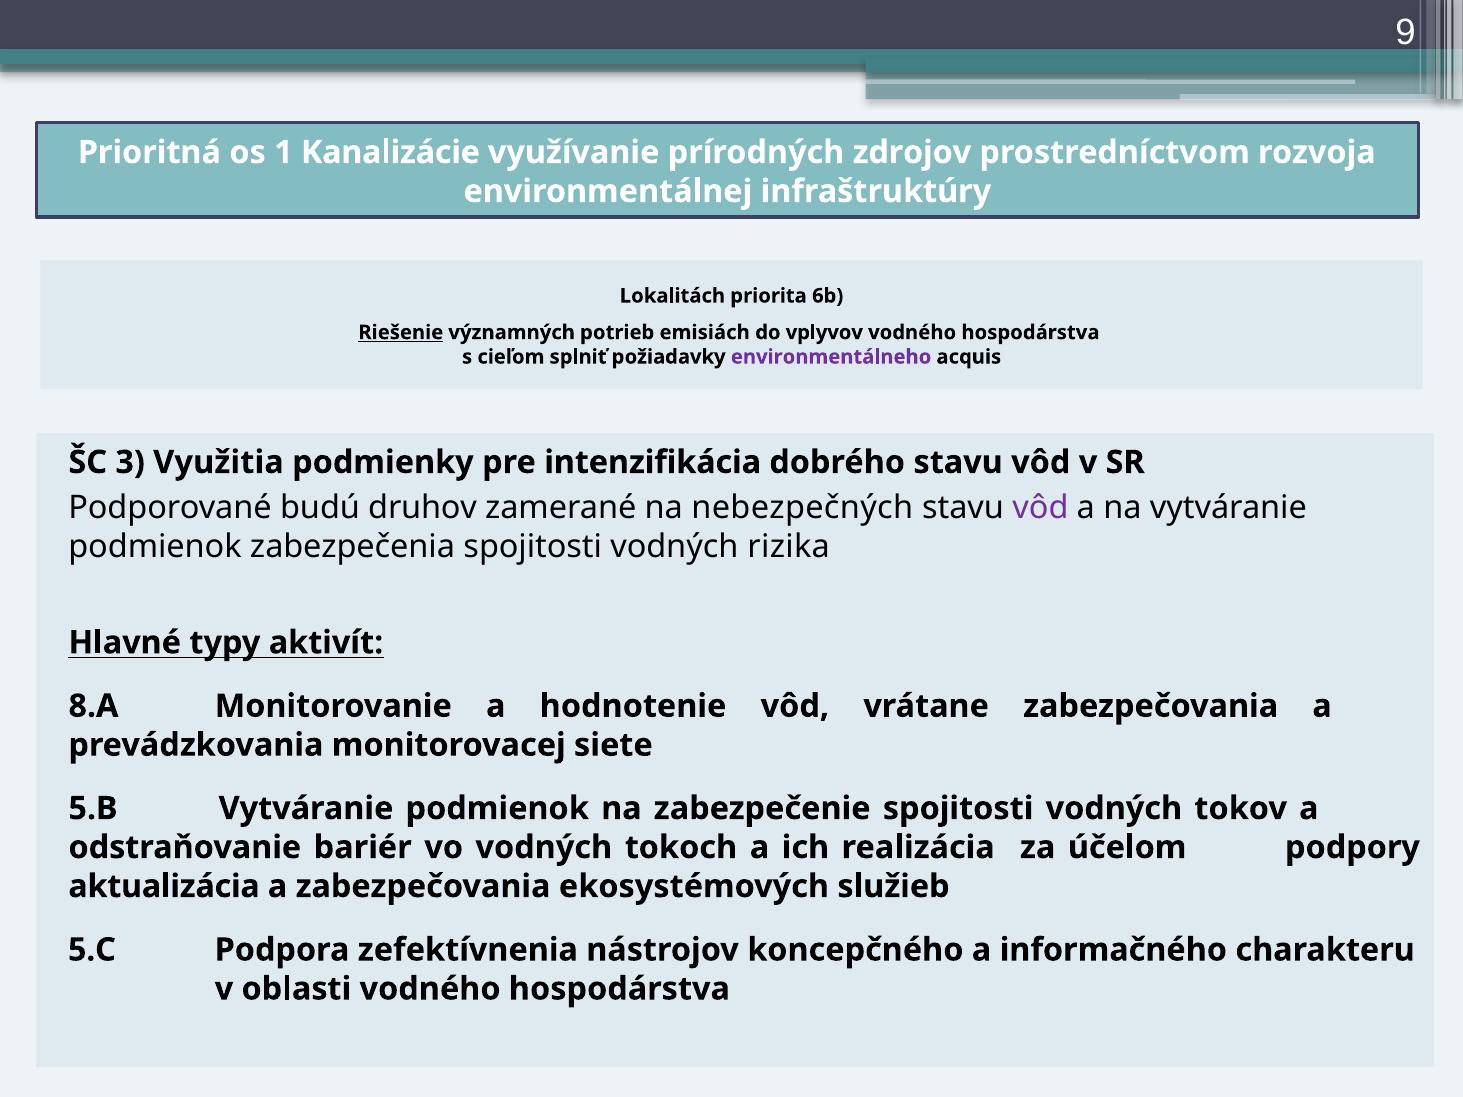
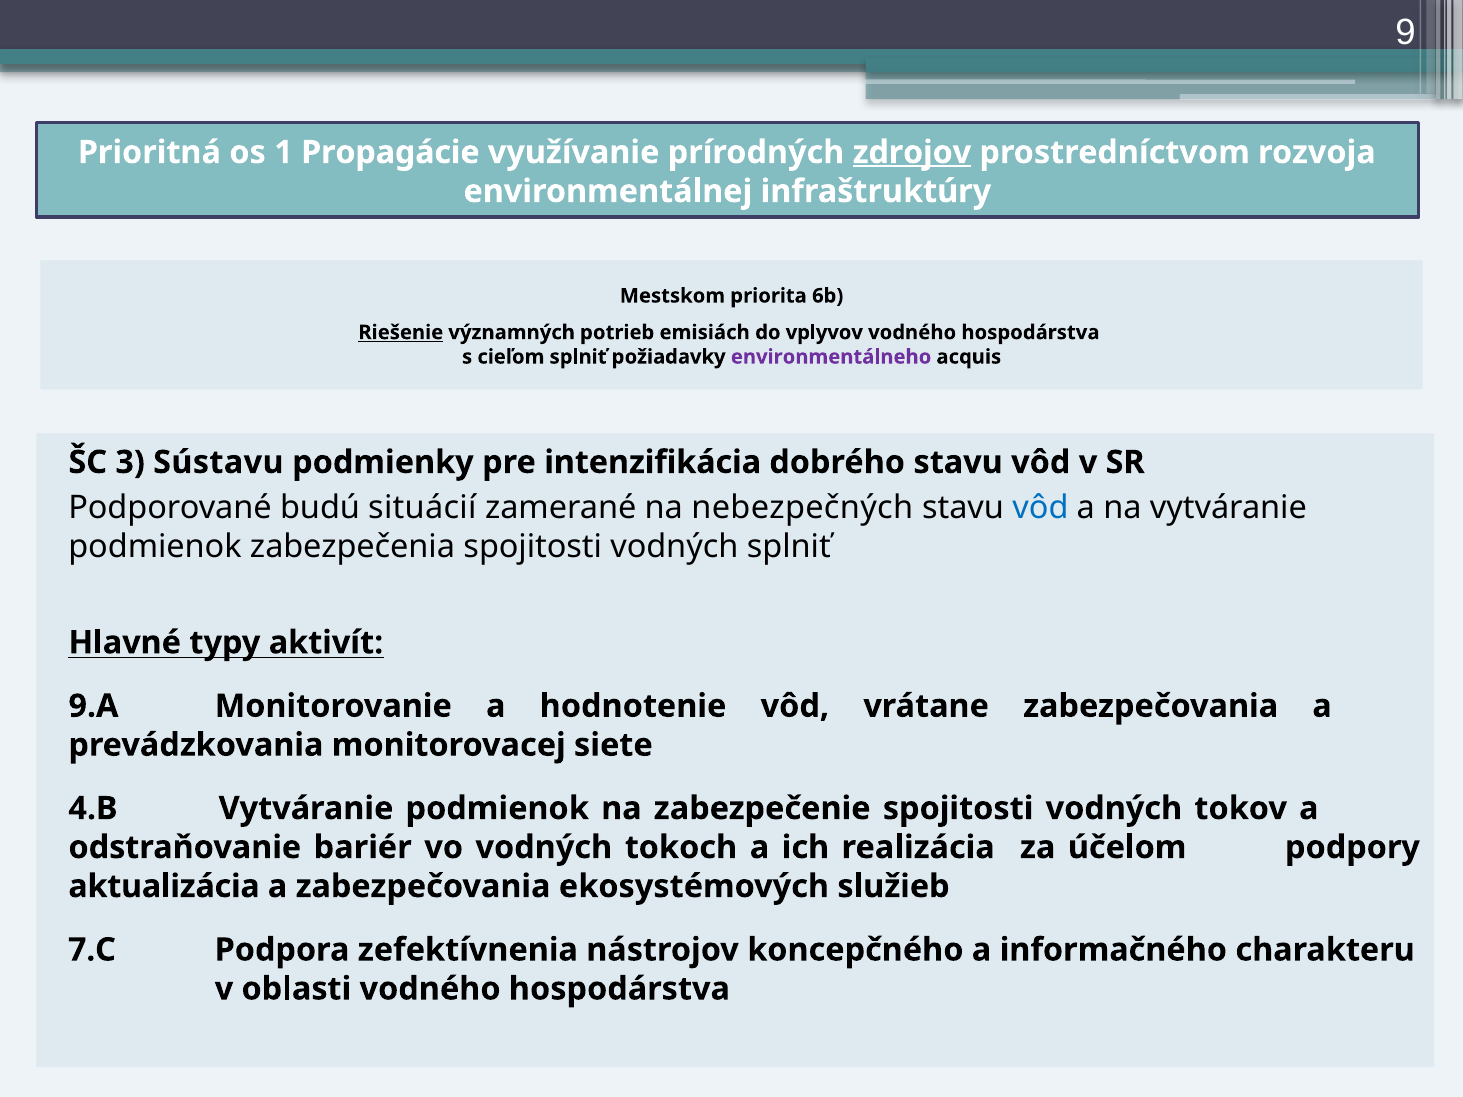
Kanalizácie: Kanalizácie -> Propagácie
zdrojov underline: none -> present
Lokalitách: Lokalitách -> Mestskom
Využitia: Využitia -> Sústavu
druhov: druhov -> situácií
vôd at (1040, 507) colour: purple -> blue
vodných rizika: rizika -> splniť
8.A: 8.A -> 9.A
5.B: 5.B -> 4.B
5.C: 5.C -> 7.C
